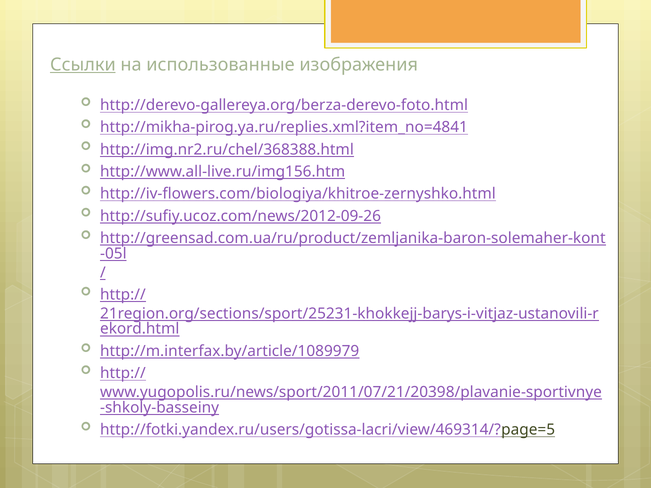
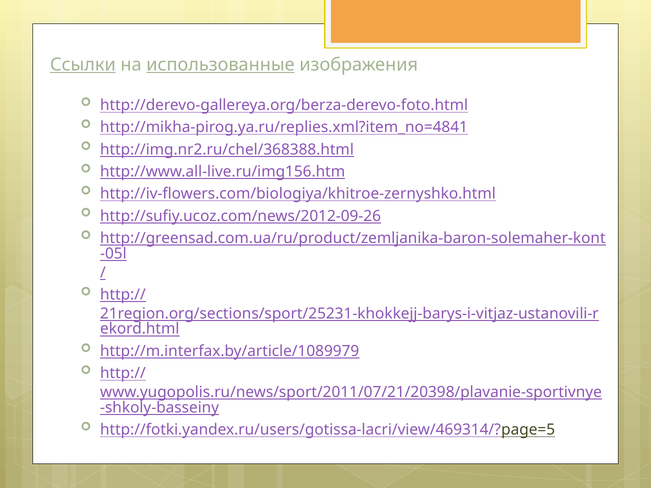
использованные underline: none -> present
